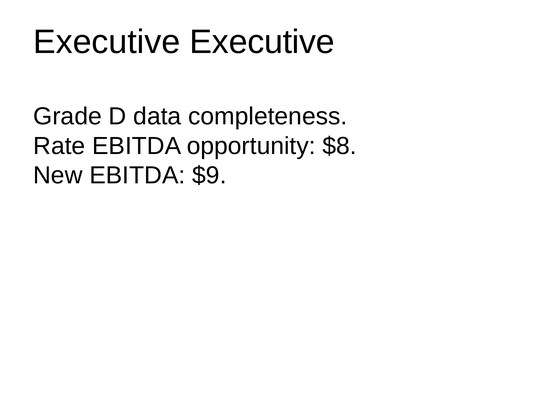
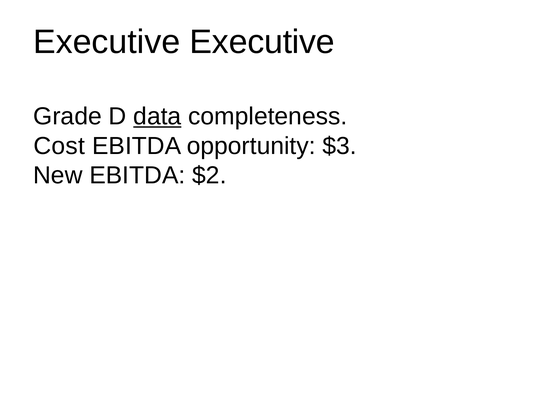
data underline: none -> present
Rate: Rate -> Cost
$8: $8 -> $3
$9: $9 -> $2
